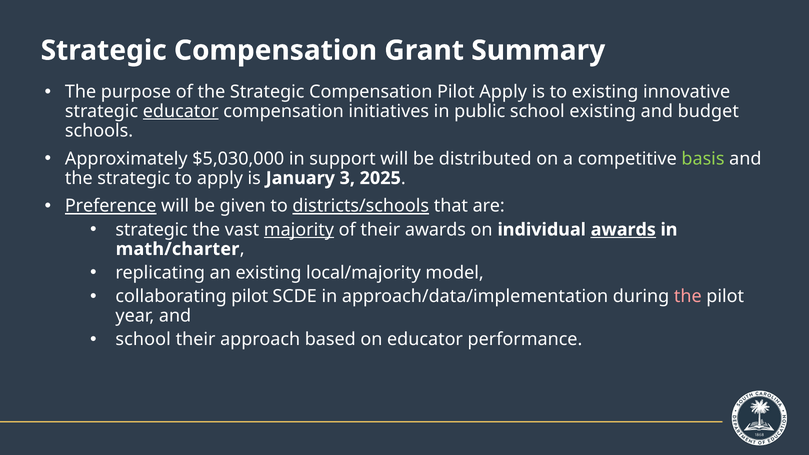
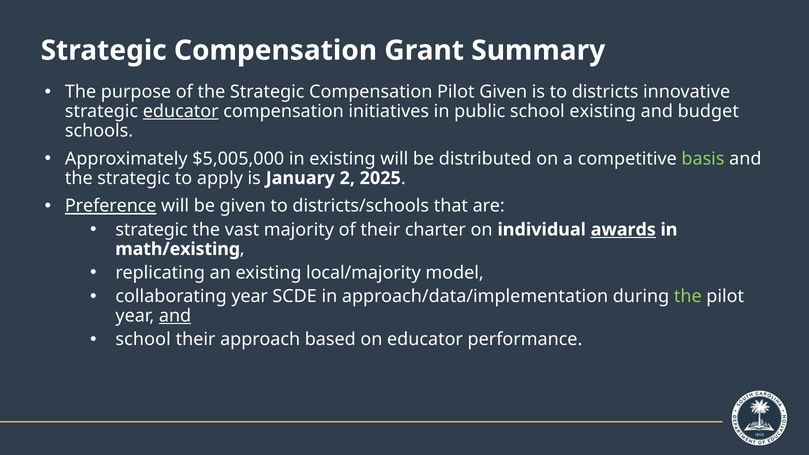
Pilot Apply: Apply -> Given
to existing: existing -> districts
$5,030,000: $5,030,000 -> $5,005,000
in support: support -> existing
3: 3 -> 2
districts/schools underline: present -> none
majority underline: present -> none
their awards: awards -> charter
math/charter: math/charter -> math/existing
collaborating pilot: pilot -> year
the at (688, 296) colour: pink -> light green
and at (175, 316) underline: none -> present
